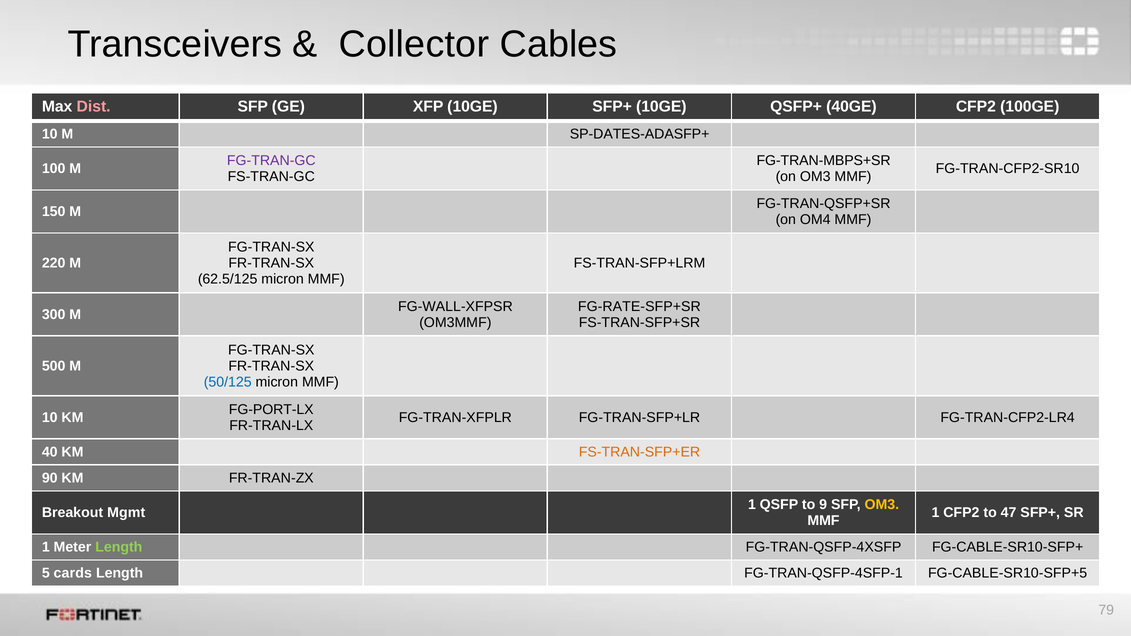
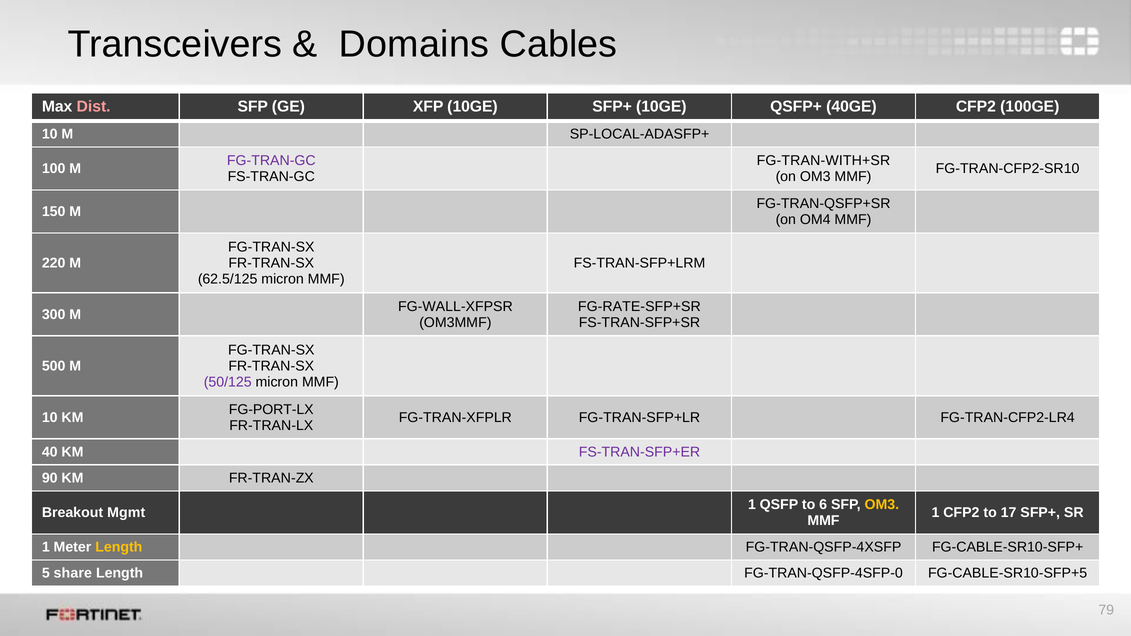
Collector: Collector -> Domains
SP-DATES-ADASFP+: SP-DATES-ADASFP+ -> SP-LOCAL-ADASFP+
FG-TRAN-MBPS+SR: FG-TRAN-MBPS+SR -> FG-TRAN-WITH+SR
50/125 colour: blue -> purple
FS-TRAN-SFP+ER colour: orange -> purple
9: 9 -> 6
47: 47 -> 17
Length at (119, 547) colour: light green -> yellow
cards: cards -> share
FG-TRAN-QSFP-4SFP-1: FG-TRAN-QSFP-4SFP-1 -> FG-TRAN-QSFP-4SFP-0
